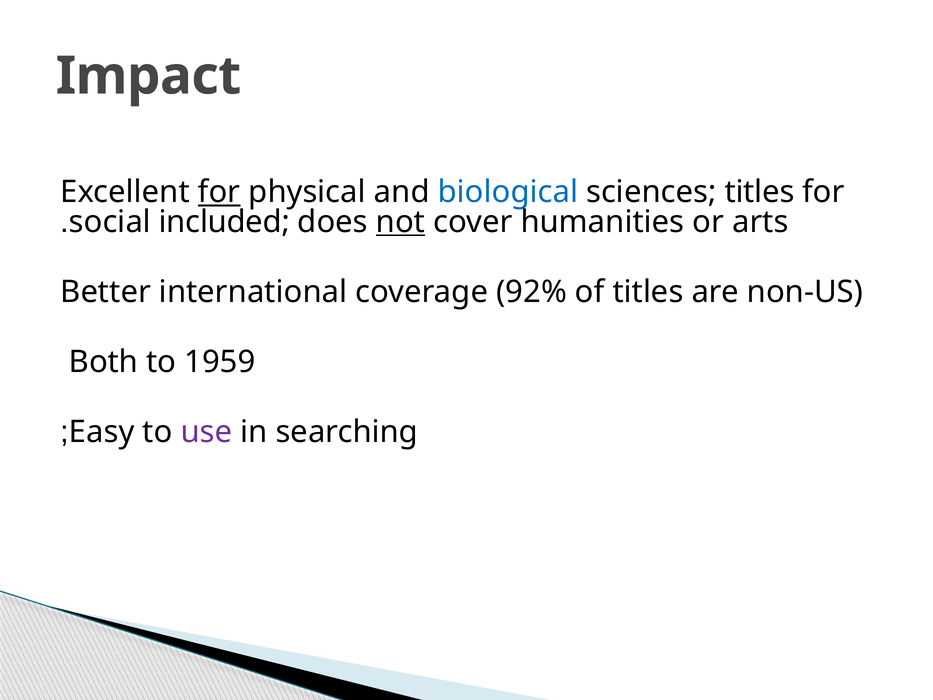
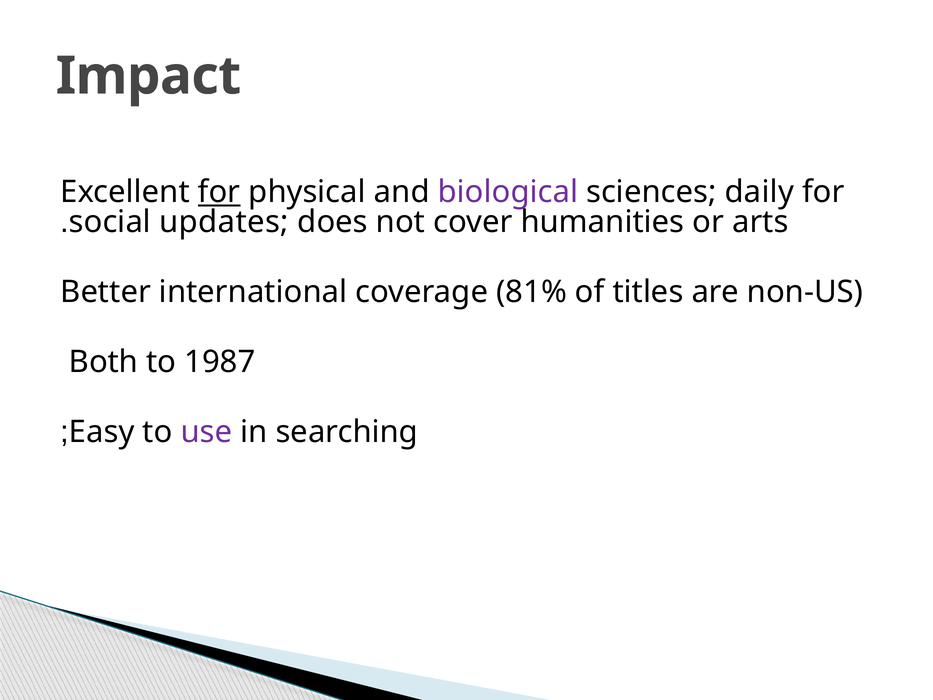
biological colour: blue -> purple
sciences titles: titles -> daily
included: included -> updates
not underline: present -> none
92%: 92% -> 81%
1959: 1959 -> 1987
